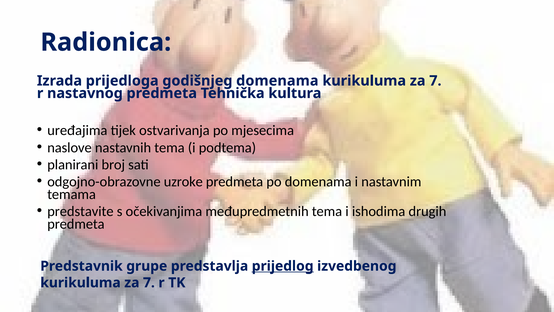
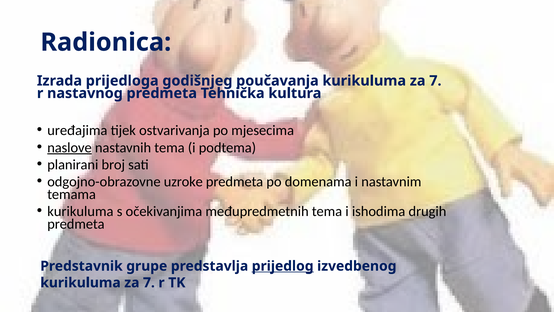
godišnjeg domenama: domenama -> poučavanja
naslove underline: none -> present
predstavite at (80, 211): predstavite -> kurikuluma
